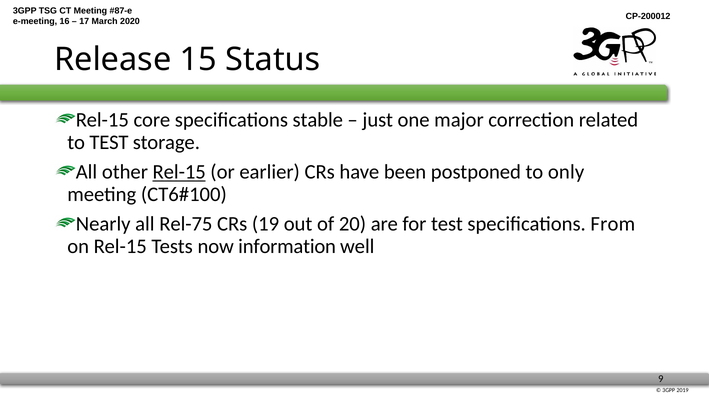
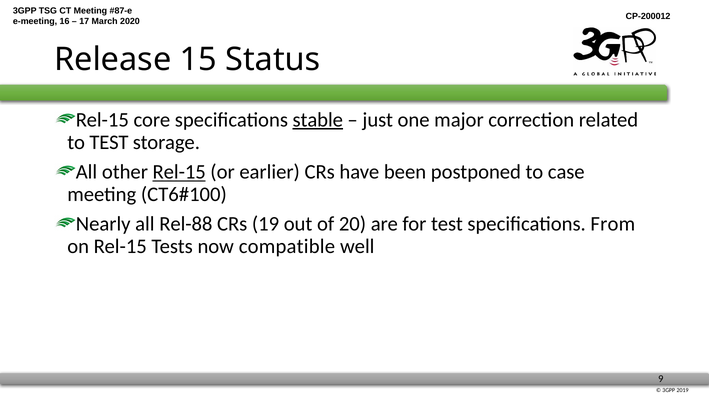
stable underline: none -> present
only: only -> case
Rel-75: Rel-75 -> Rel-88
information: information -> compatible
